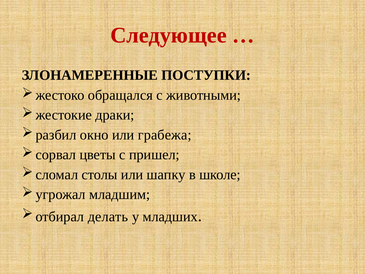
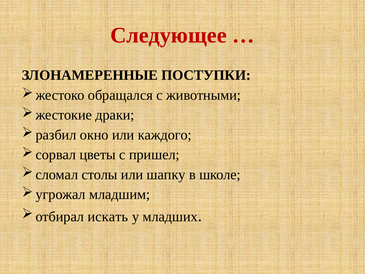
грабежа: грабежа -> каждого
делать: делать -> искать
